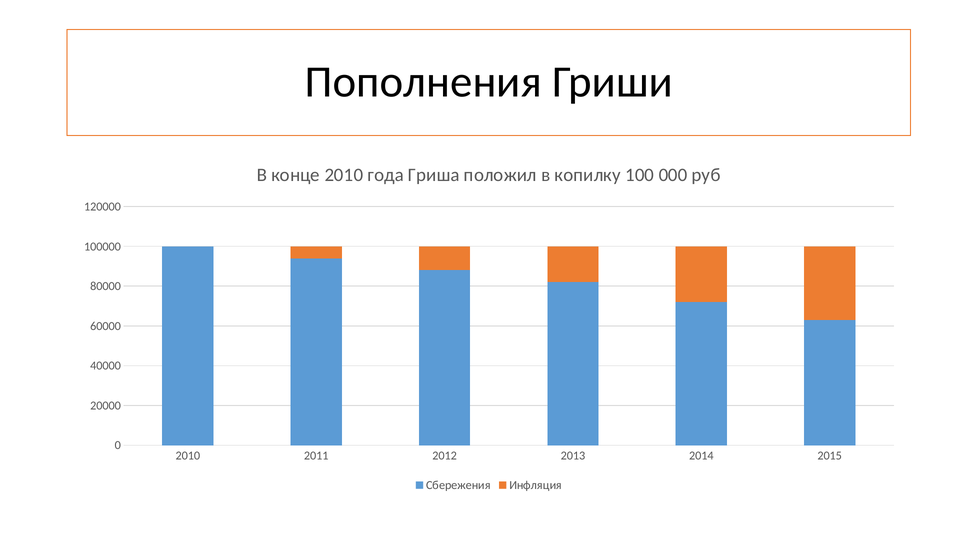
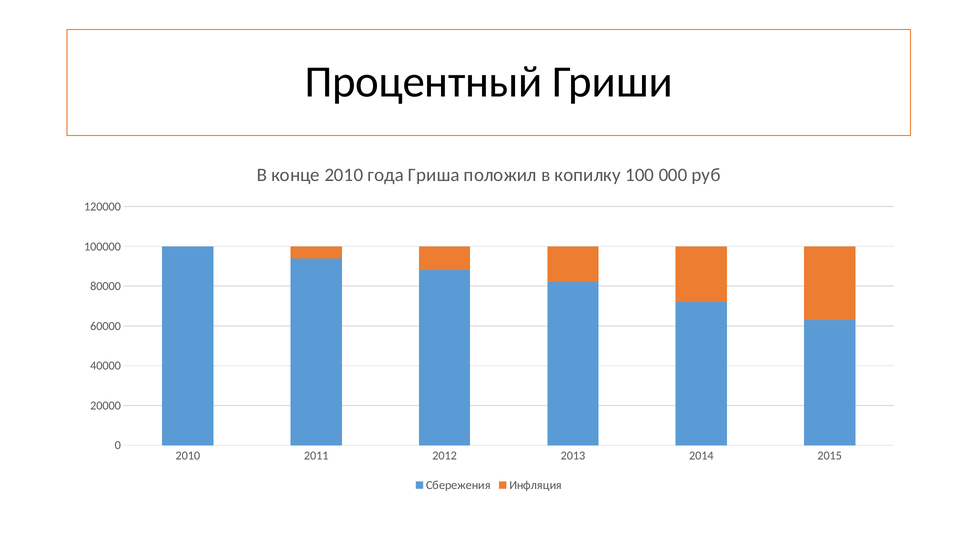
Пополнения: Пополнения -> Процентный
